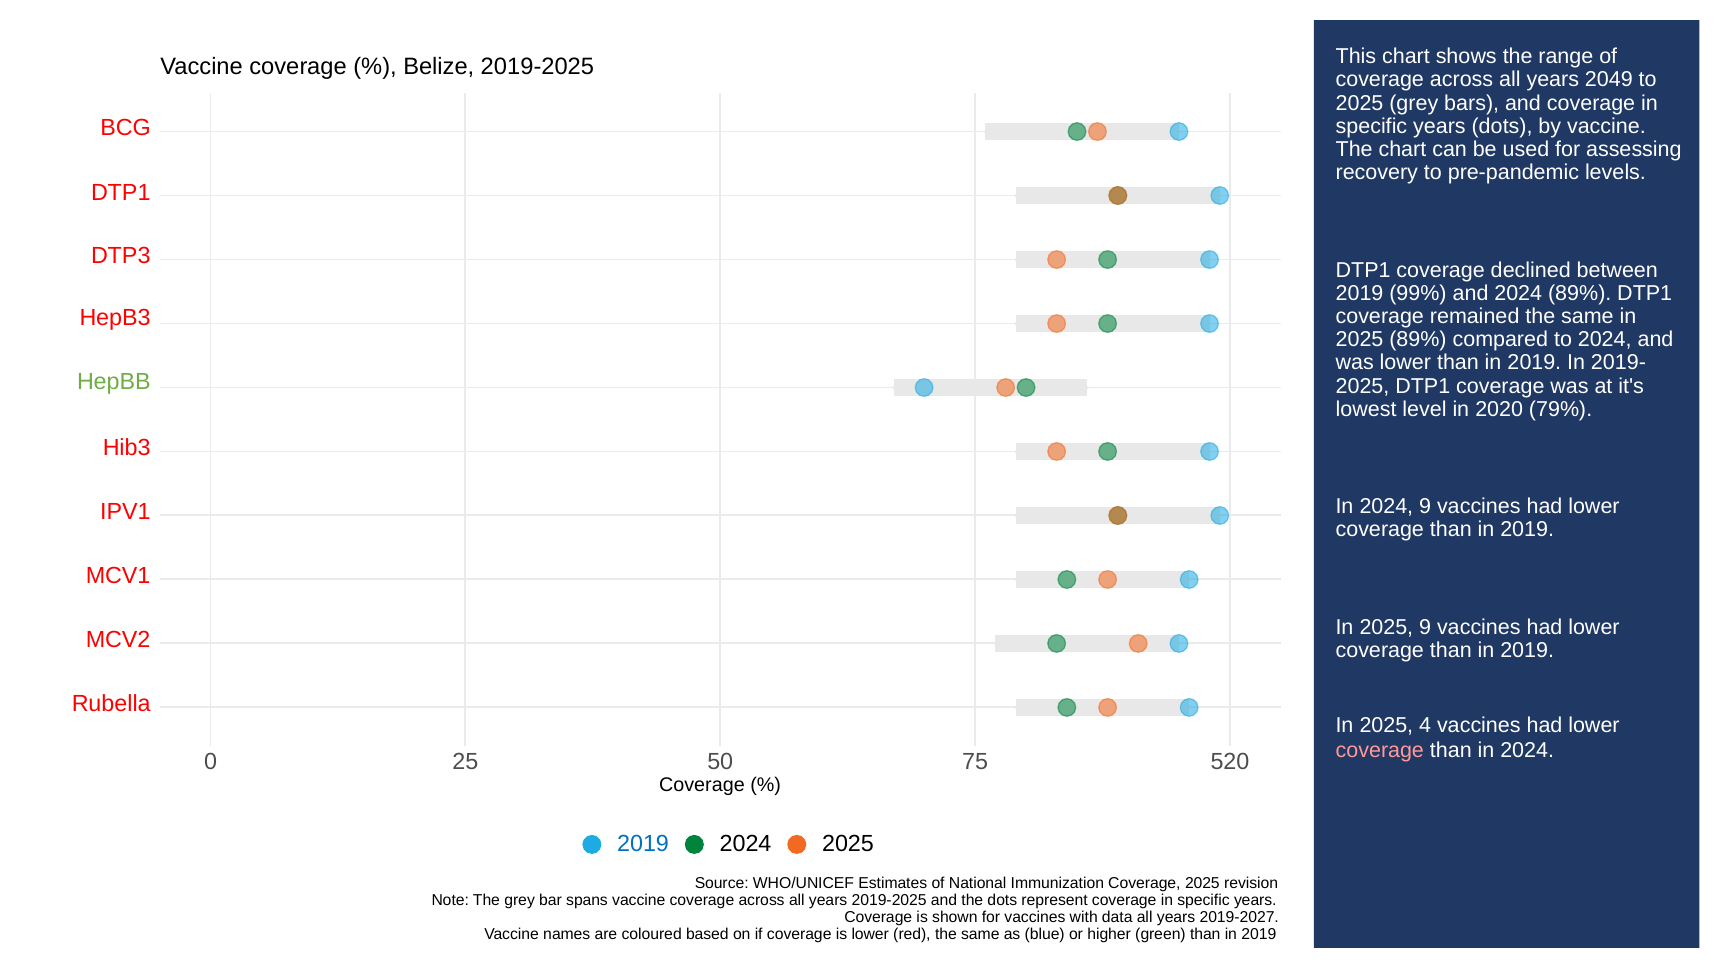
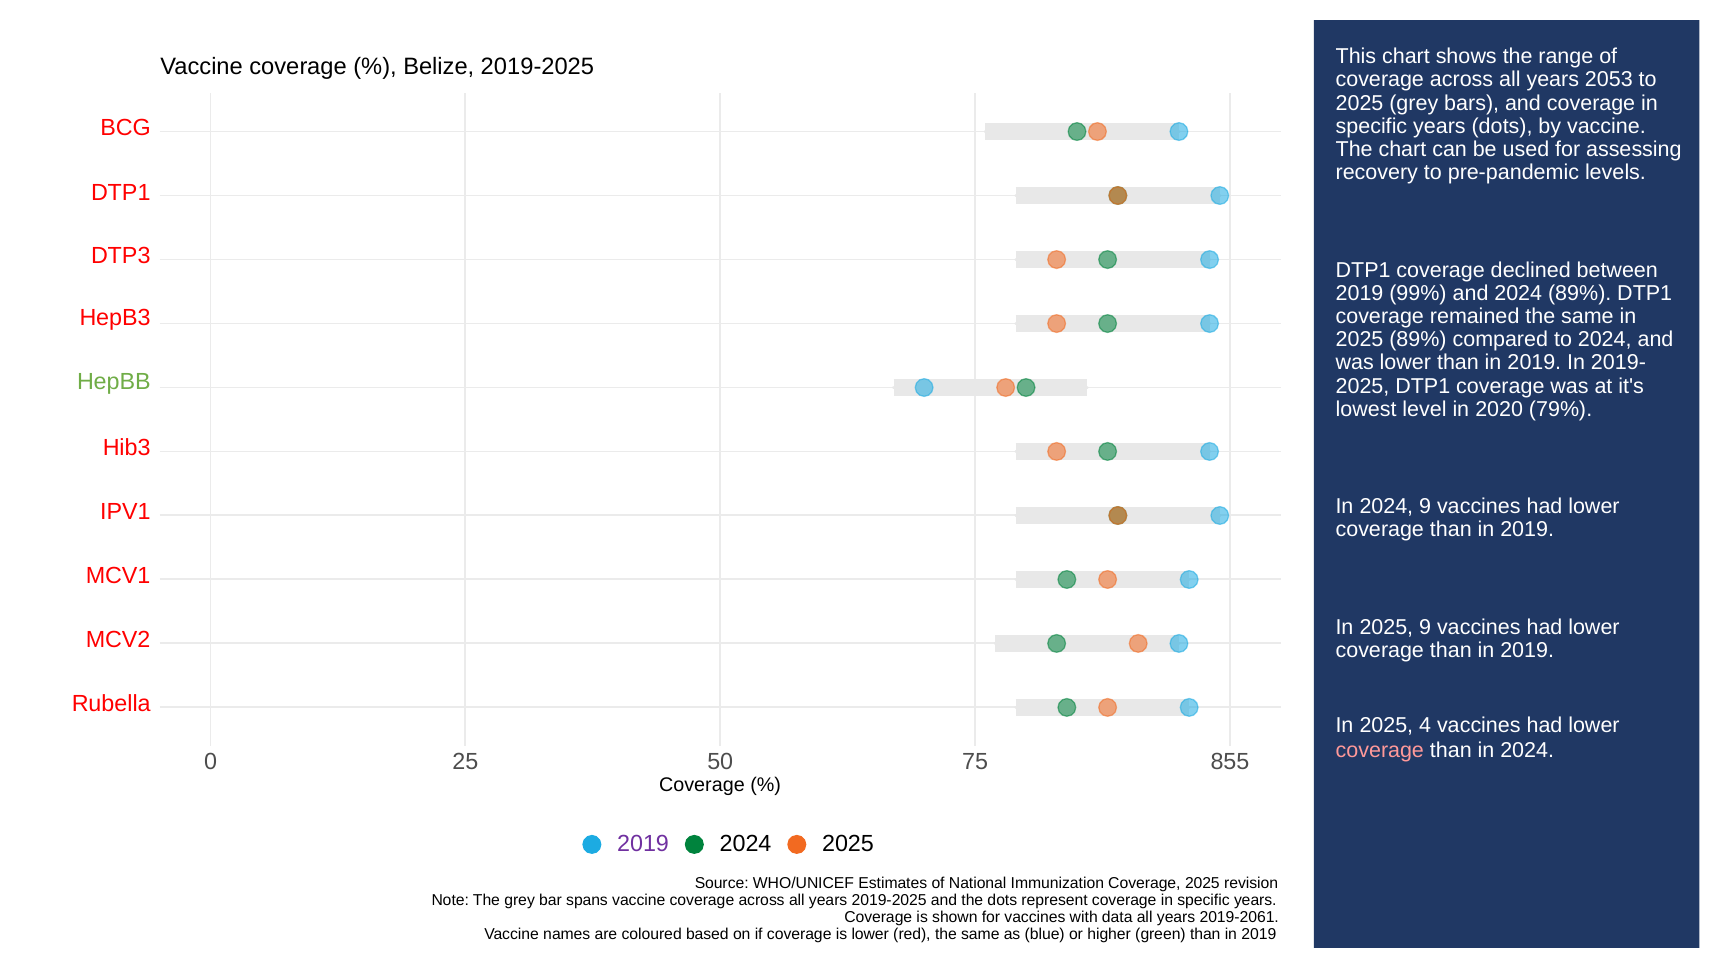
2049: 2049 -> 2053
520: 520 -> 855
2019 at (643, 844) colour: blue -> purple
2019-2027: 2019-2027 -> 2019-2061
